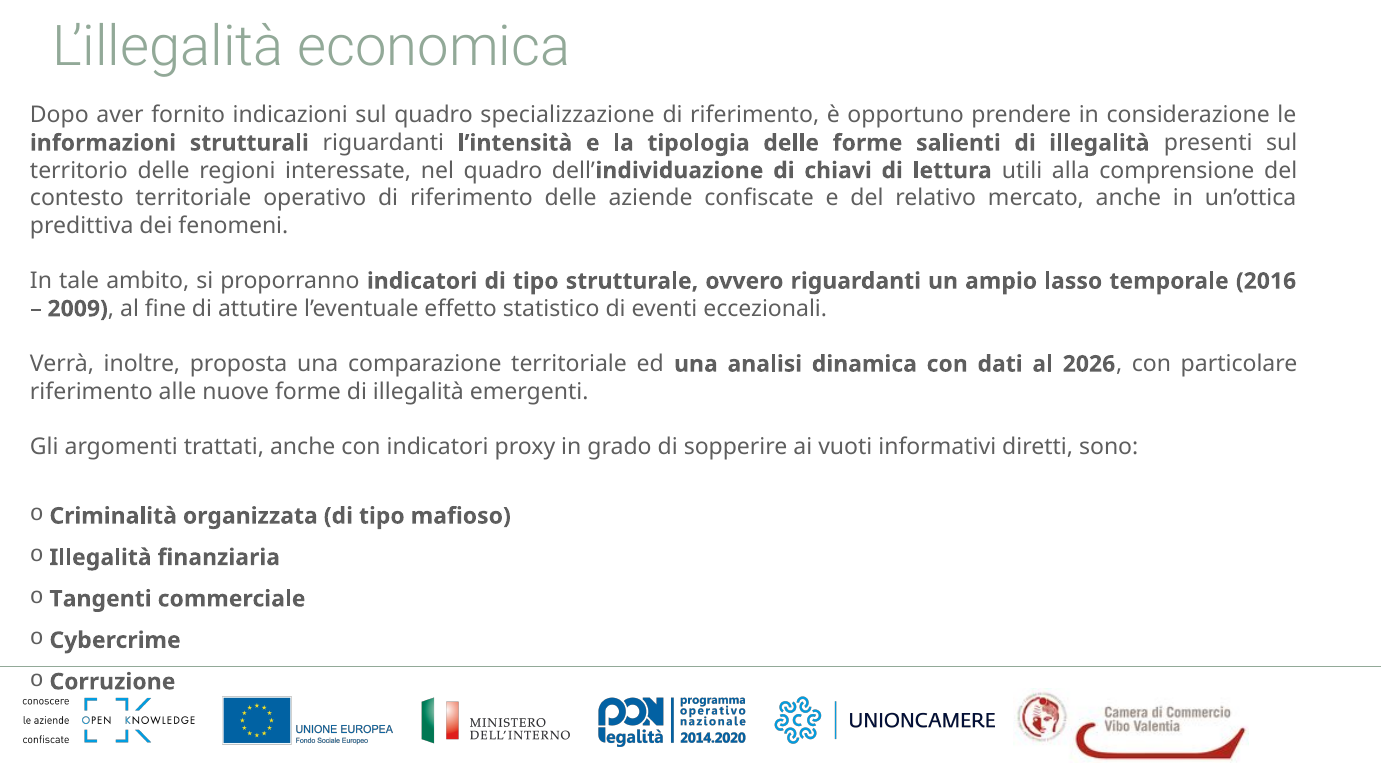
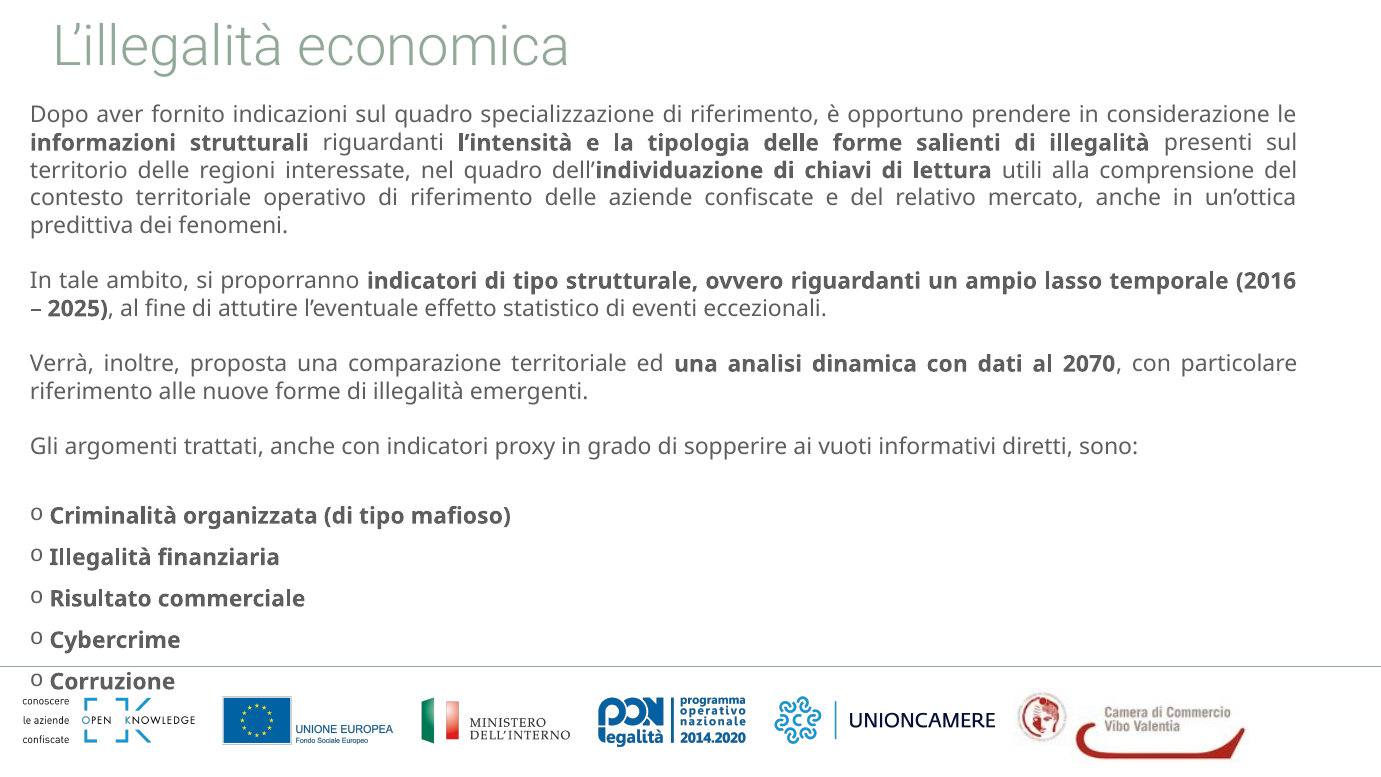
2009: 2009 -> 2025
2026: 2026 -> 2070
Tangenti: Tangenti -> Risultato
